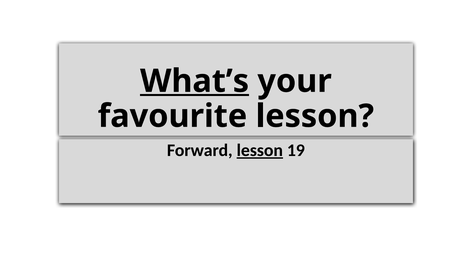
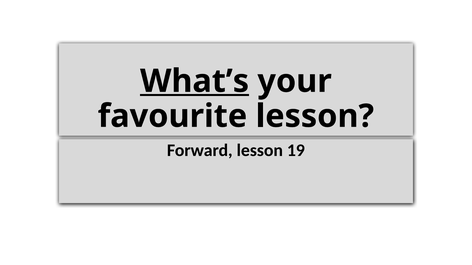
lesson at (260, 151) underline: present -> none
